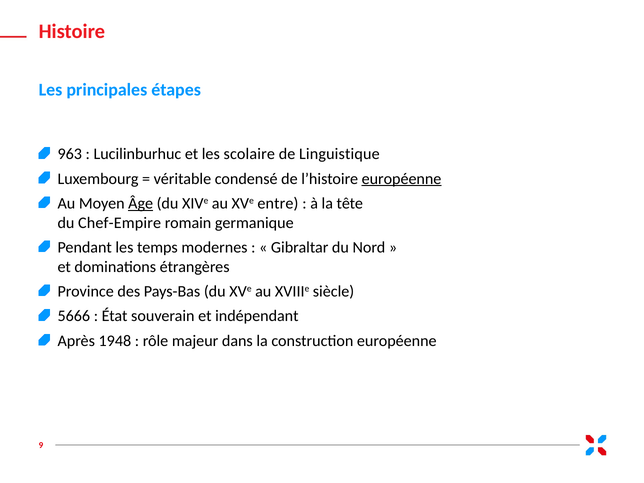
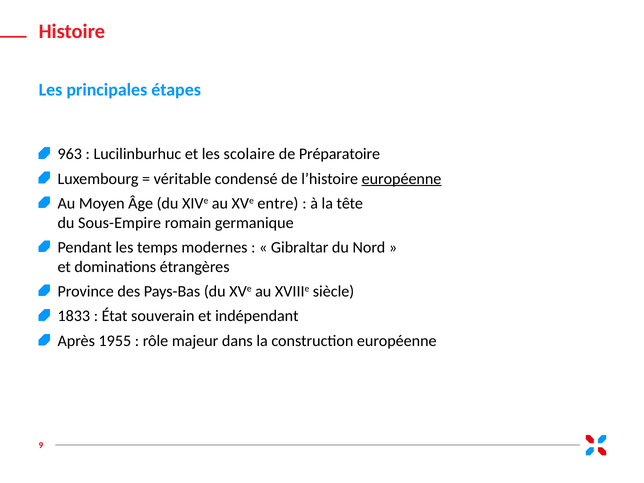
Linguistique: Linguistique -> Préparatoire
Âge underline: present -> none
Chef-Empire: Chef-Empire -> Sous-Empire
5666: 5666 -> 1833
1948: 1948 -> 1955
